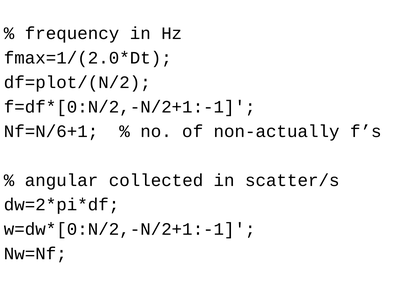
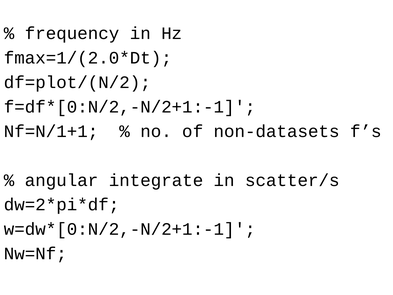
Nf=N/6+1: Nf=N/6+1 -> Nf=N/1+1
non-actually: non-actually -> non-datasets
collected: collected -> integrate
